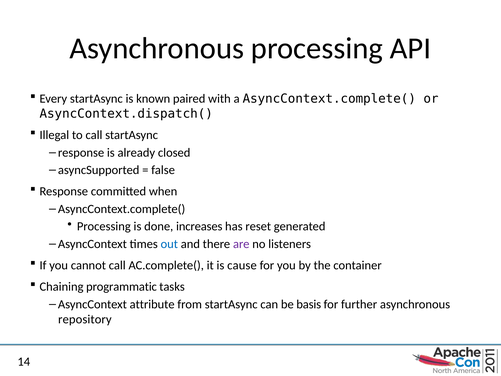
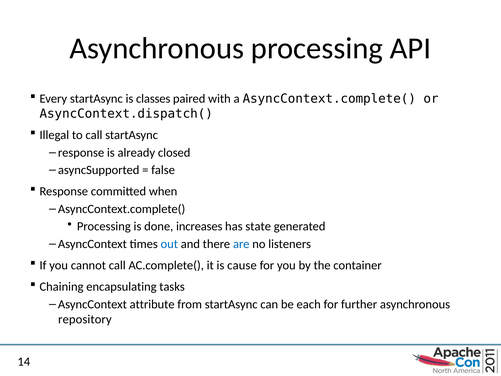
known: known -> classes
reset: reset -> state
are colour: purple -> blue
programmatic: programmatic -> encapsulating
basis: basis -> each
